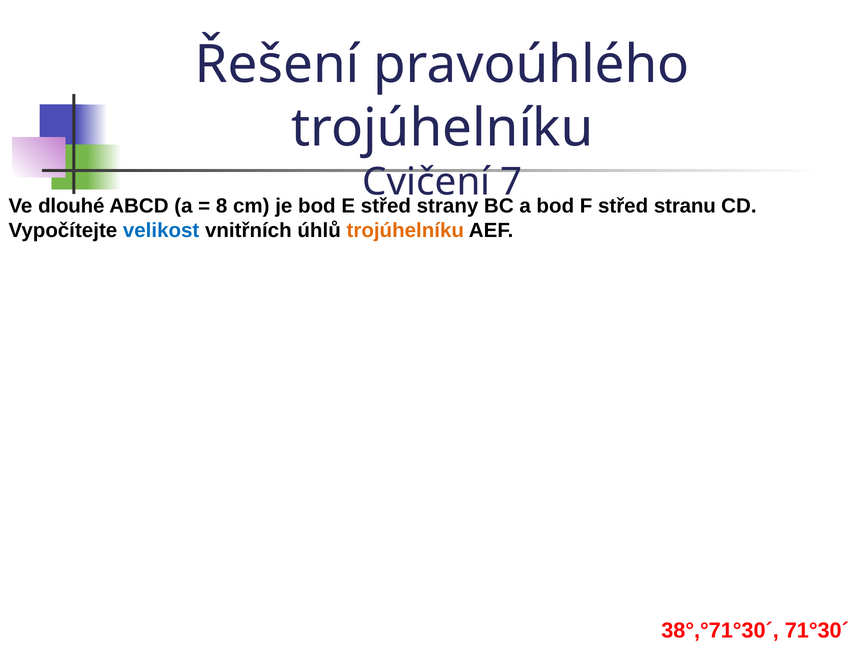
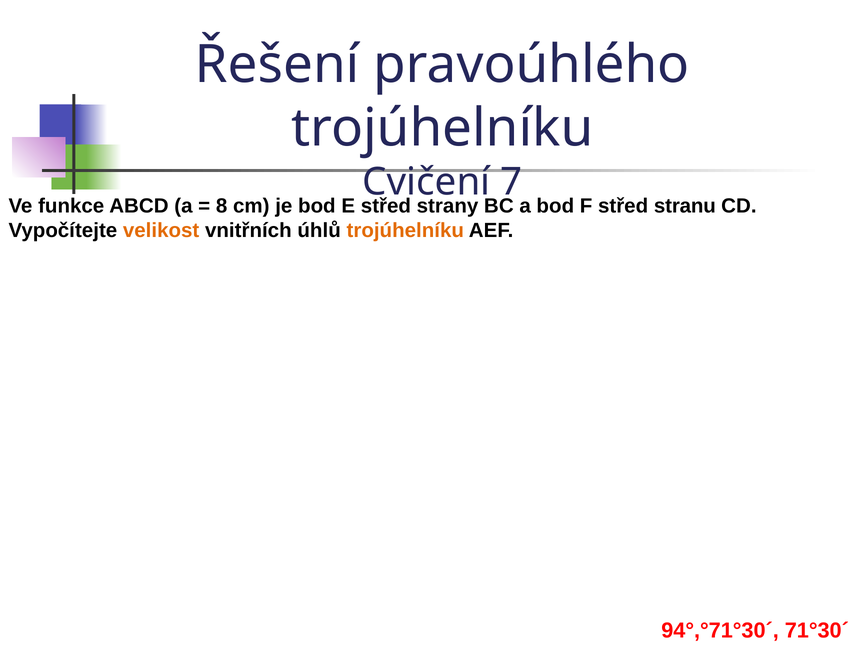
dlouhé: dlouhé -> funkce
velikost colour: blue -> orange
38°,°71°30´: 38°,°71°30´ -> 94°,°71°30´
